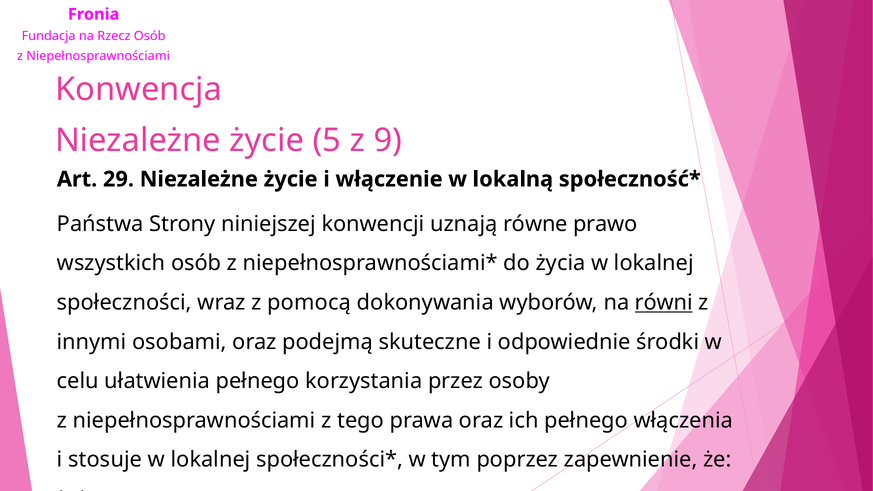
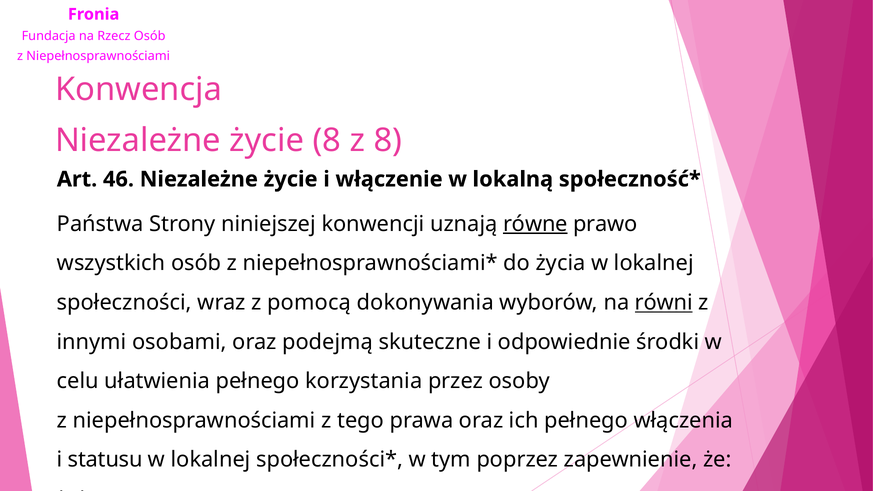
życie 5: 5 -> 8
z 9: 9 -> 8
29: 29 -> 46
równe underline: none -> present
stosuje: stosuje -> statusu
